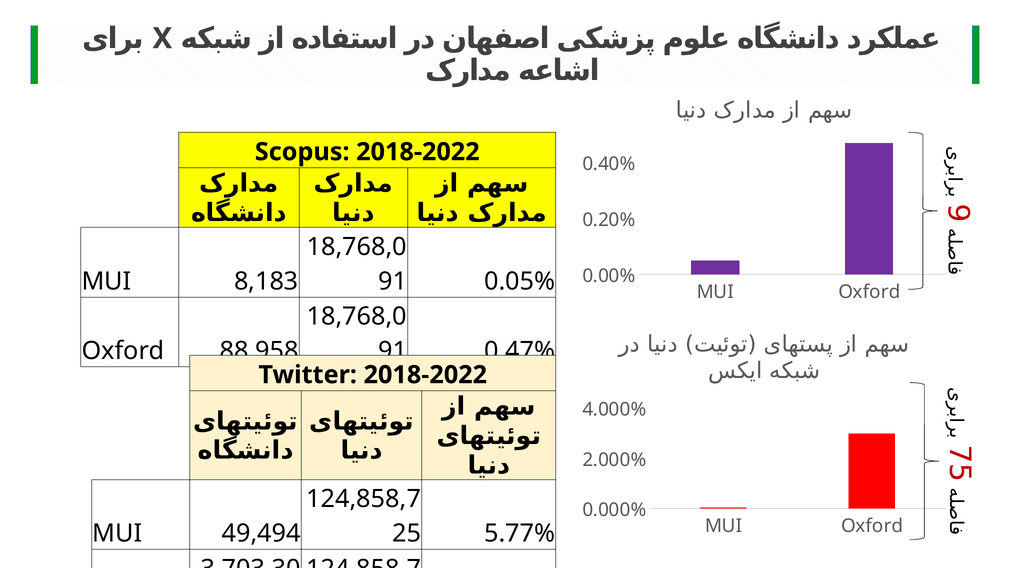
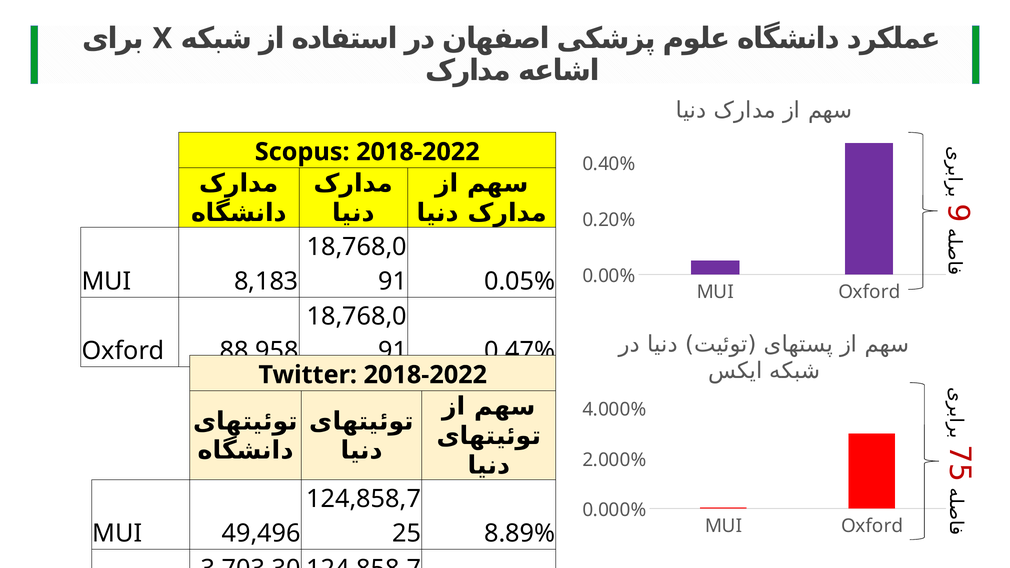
49,494: 49,494 -> 49,496
5.77%: 5.77% -> 8.89%
